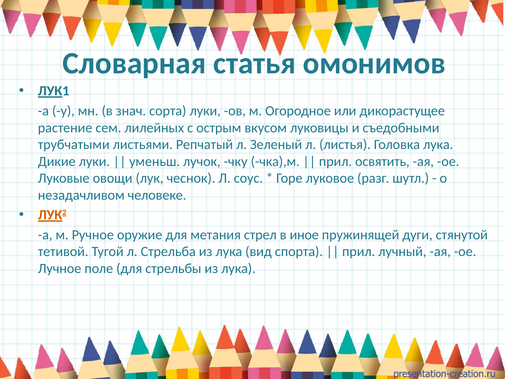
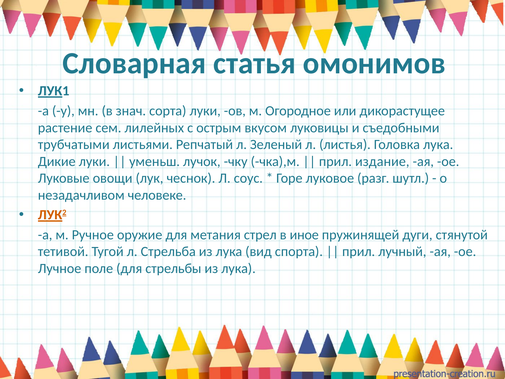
ocвятить: ocвятить -> издание
